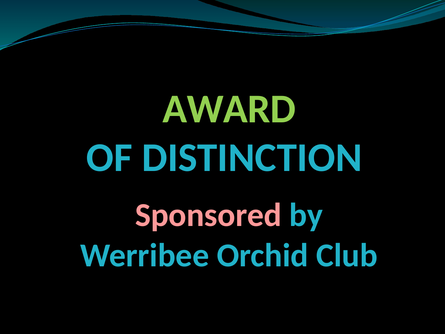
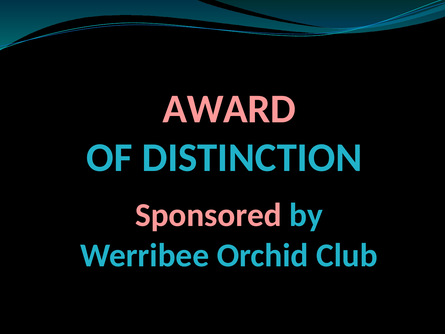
AWARD colour: light green -> pink
